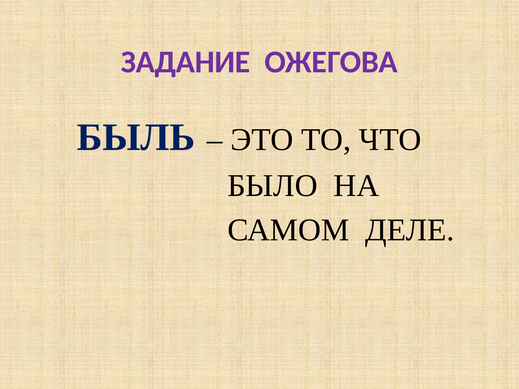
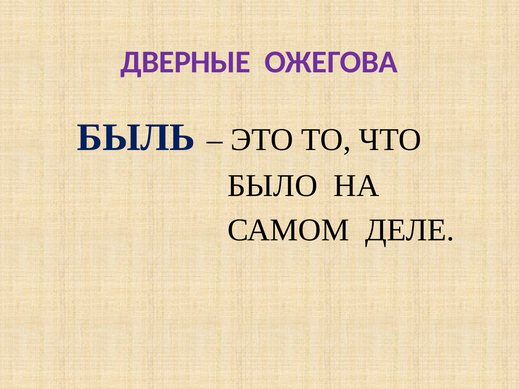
ЗАДАНИЕ: ЗАДАНИЕ -> ДВЕРНЫЕ
